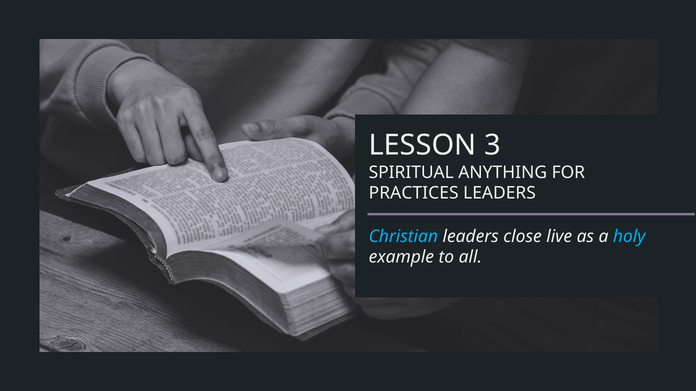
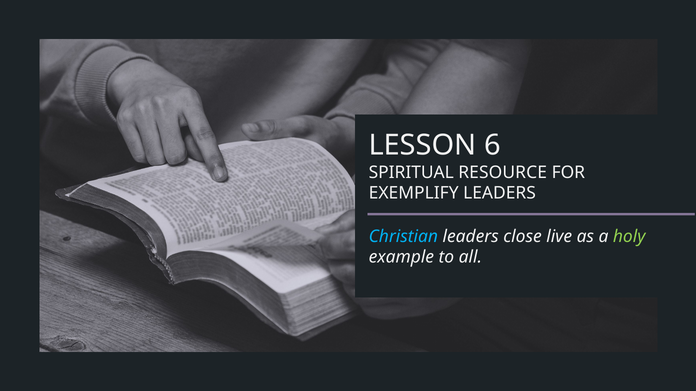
3: 3 -> 6
ANYTHING: ANYTHING -> RESOURCE
PRACTICES: PRACTICES -> EXEMPLIFY
holy colour: light blue -> light green
